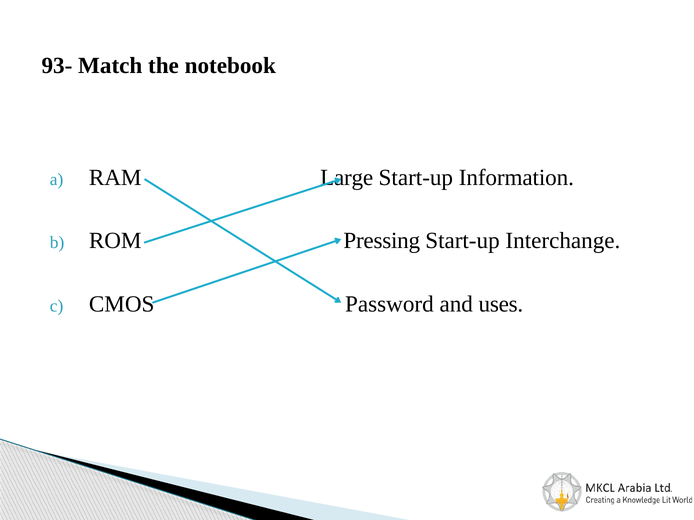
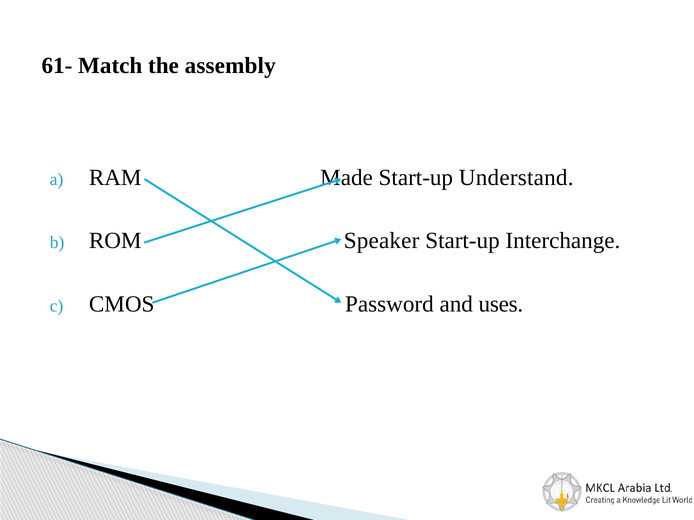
93-: 93- -> 61-
notebook: notebook -> assembly
Large: Large -> Made
Information: Information -> Understand
Pressing: Pressing -> Speaker
